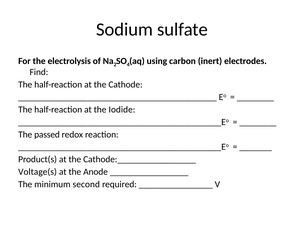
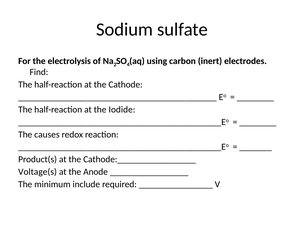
passed: passed -> causes
second: second -> include
